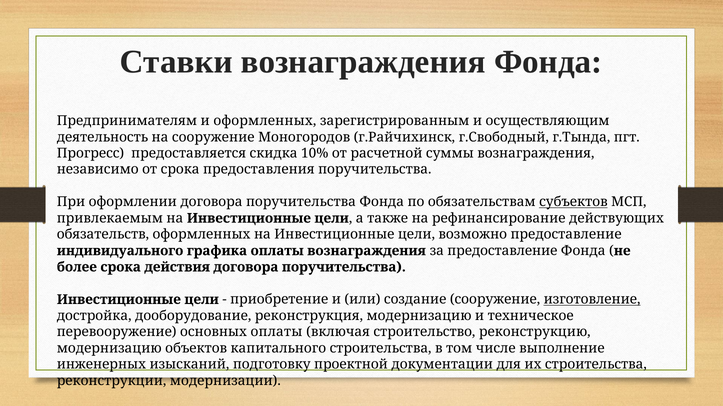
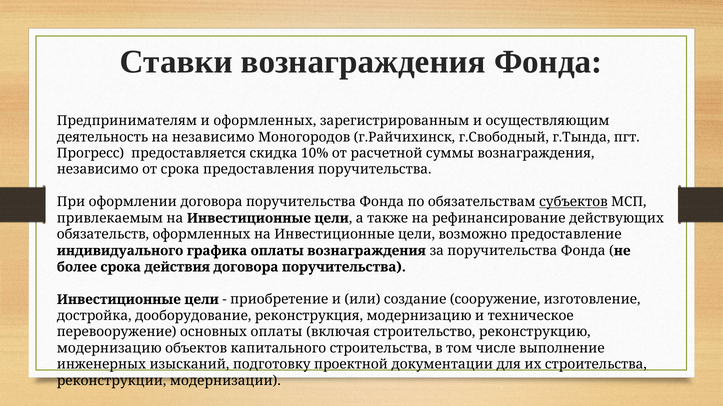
на сооружение: сооружение -> независимо
за предоставление: предоставление -> поручительства
изготовление underline: present -> none
